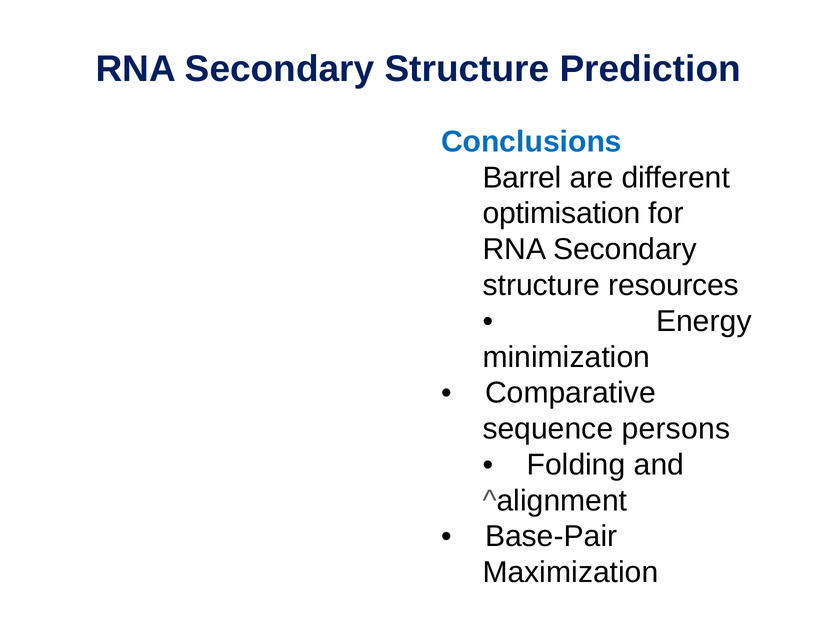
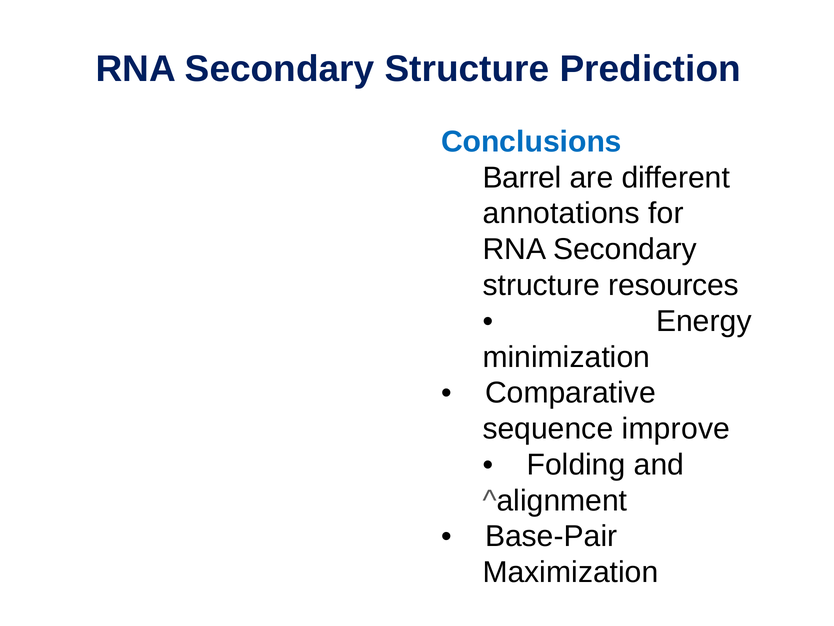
optimisation: optimisation -> annotations
persons: persons -> improve
